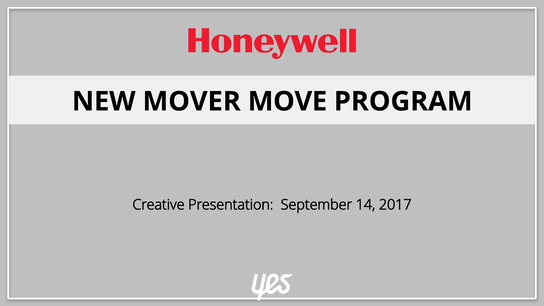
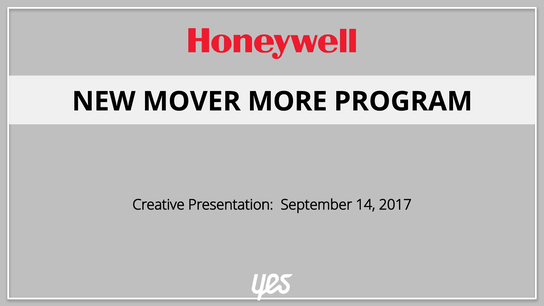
MOVE: MOVE -> MORE
